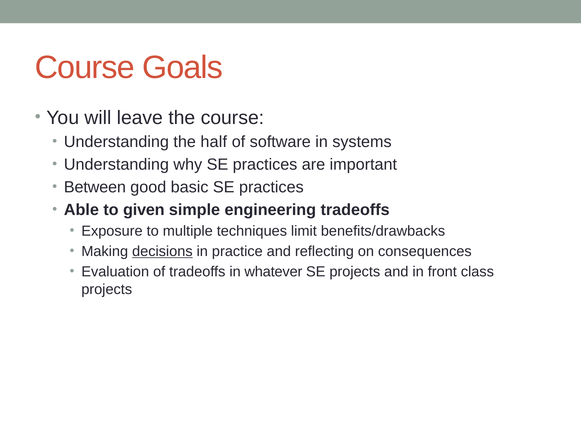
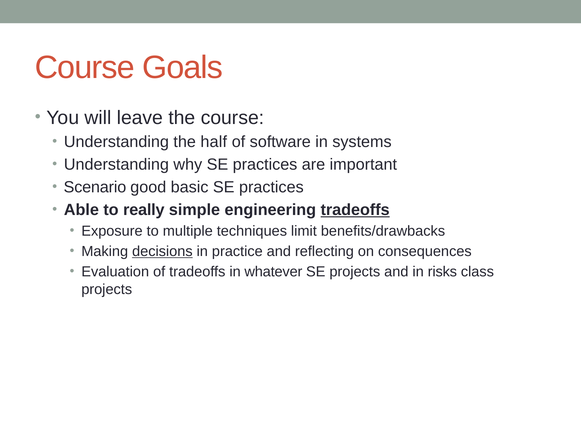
Between: Between -> Scenario
given: given -> really
tradeoffs at (355, 210) underline: none -> present
front: front -> risks
